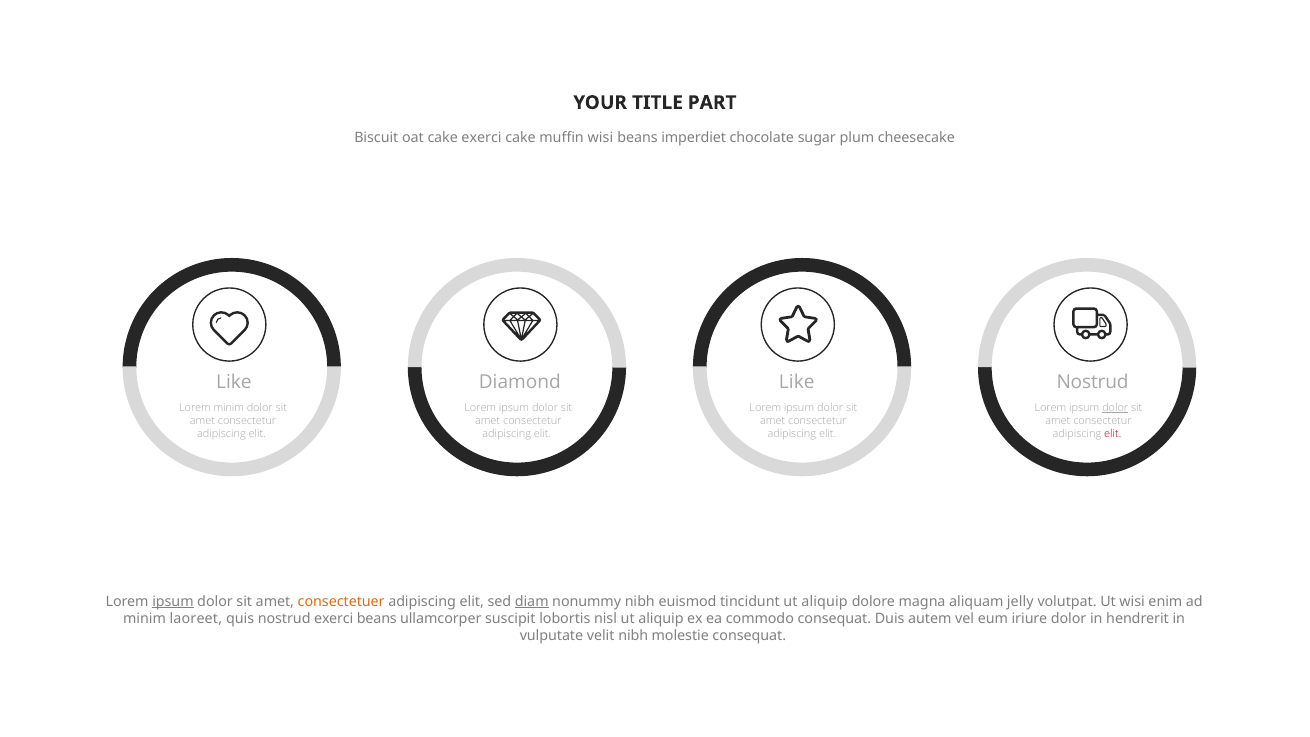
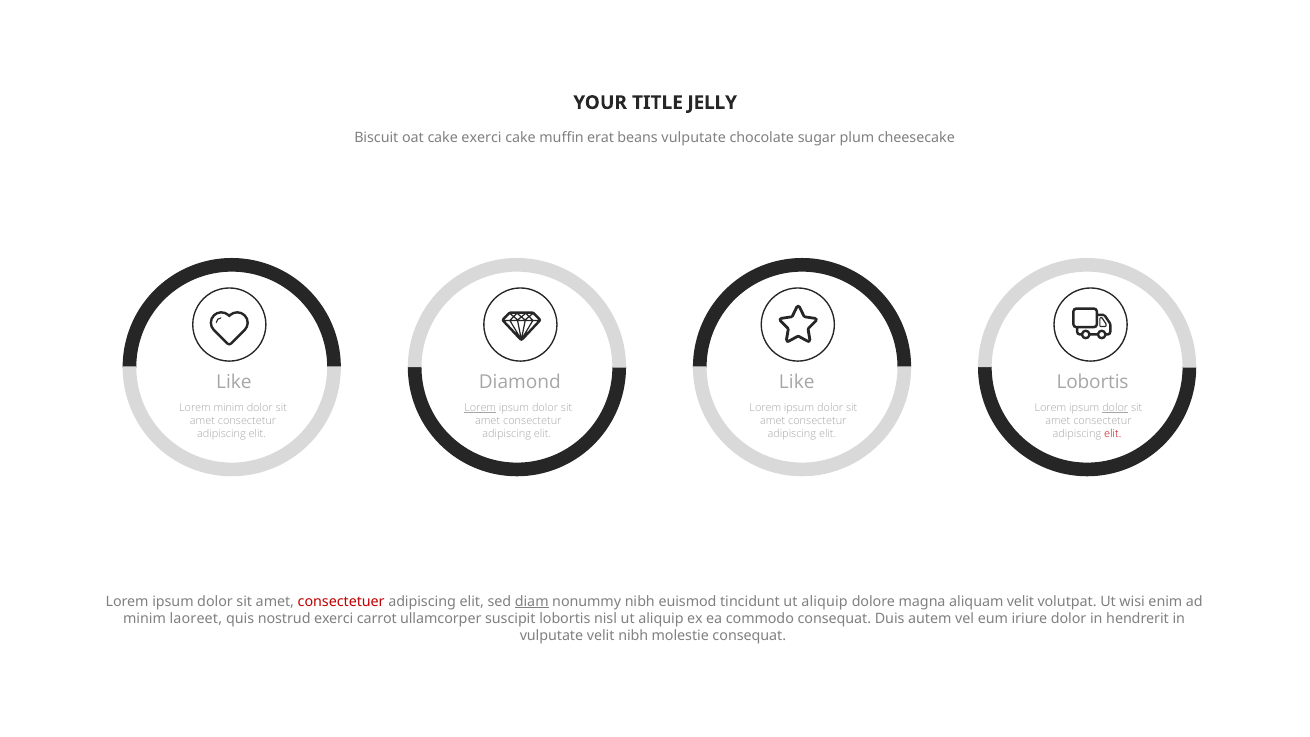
PART: PART -> JELLY
muffin wisi: wisi -> erat
beans imperdiet: imperdiet -> vulputate
Nostrud at (1093, 382): Nostrud -> Lobortis
Lorem at (480, 407) underline: none -> present
ipsum at (173, 601) underline: present -> none
consectetuer colour: orange -> red
aliquam jelly: jelly -> velit
exerci beans: beans -> carrot
